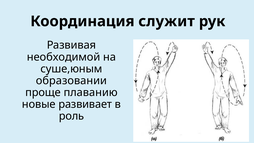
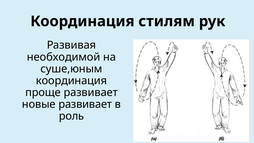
служит: служит -> стилям
образовании at (71, 81): образовании -> координация
проще плаванию: плаванию -> развивает
